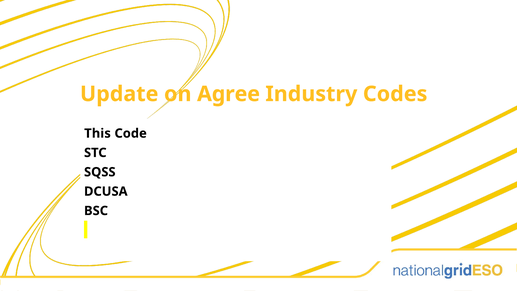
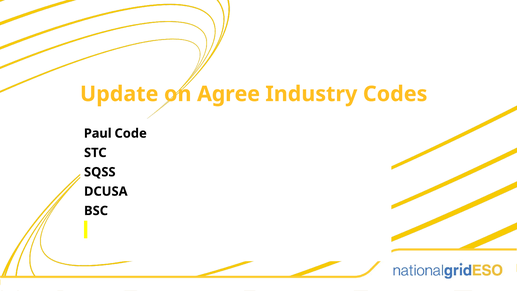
This: This -> Paul
